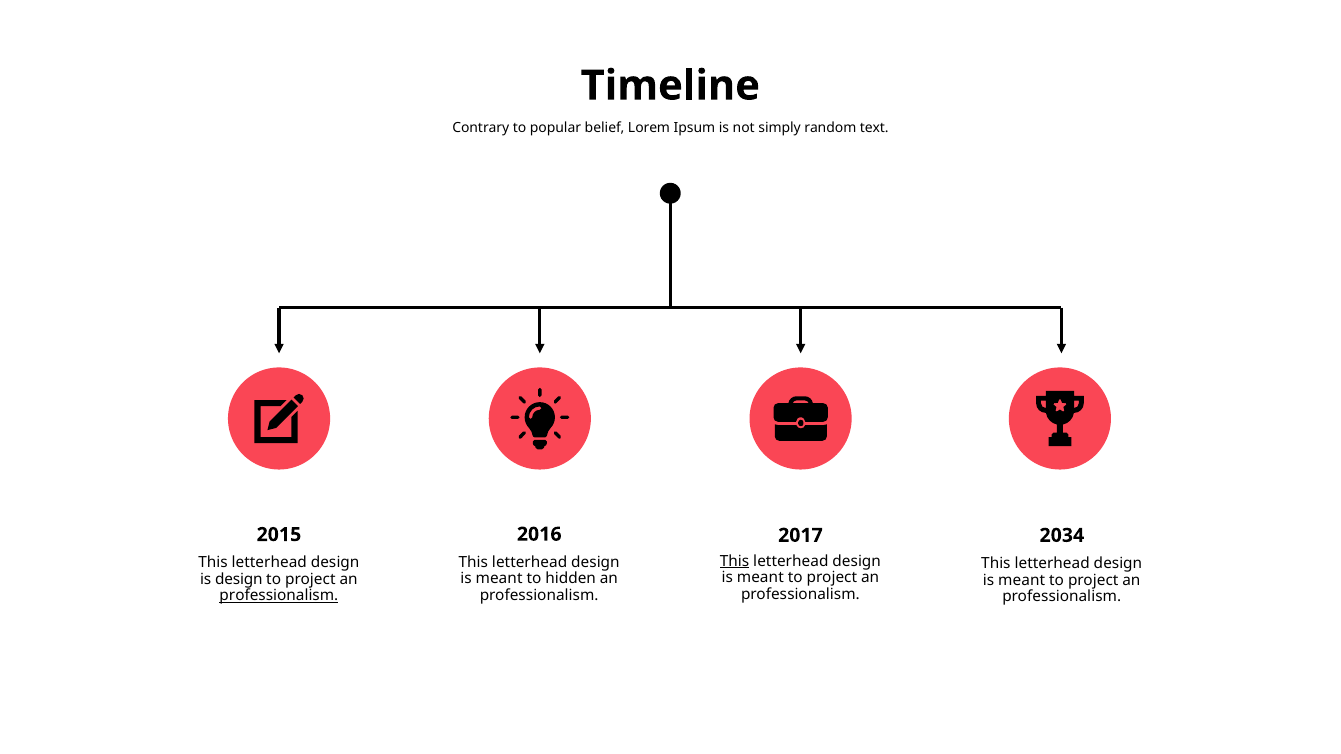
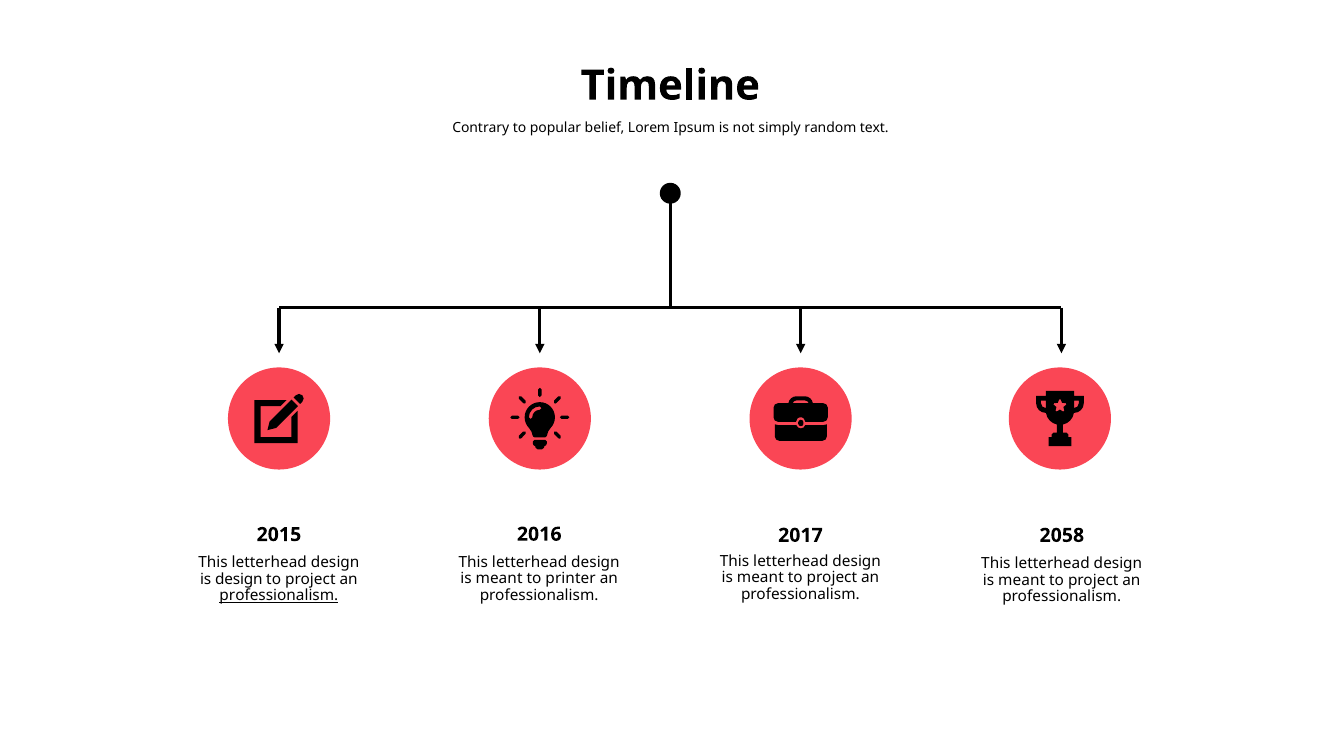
2034: 2034 -> 2058
This at (735, 561) underline: present -> none
hidden: hidden -> printer
